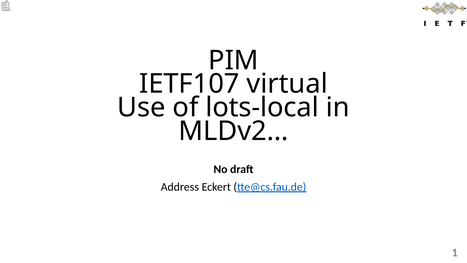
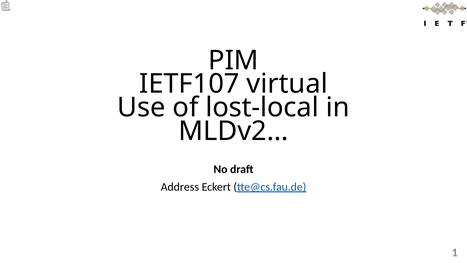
lots-local: lots-local -> lost-local
